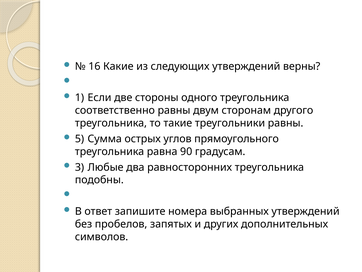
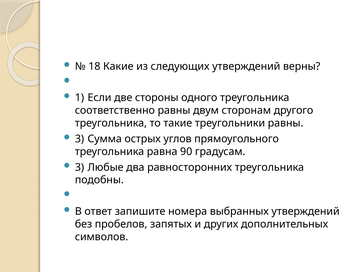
16: 16 -> 18
5 at (79, 139): 5 -> 3
